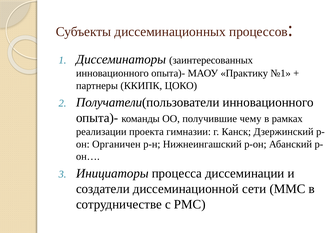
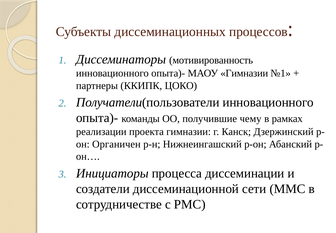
заинтересованных: заинтересованных -> мотивированность
МАОУ Практику: Практику -> Гимназии
